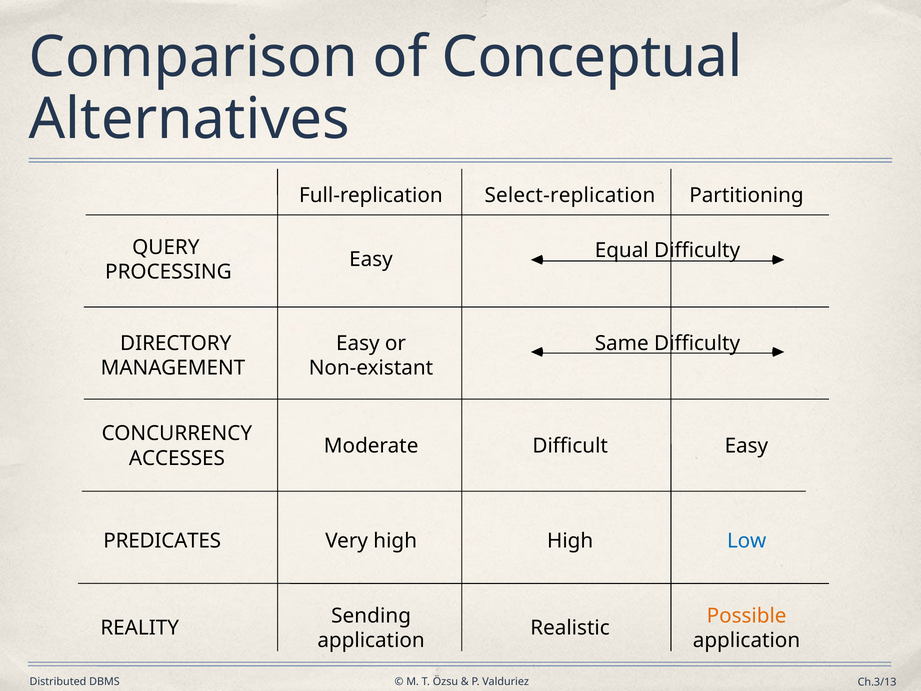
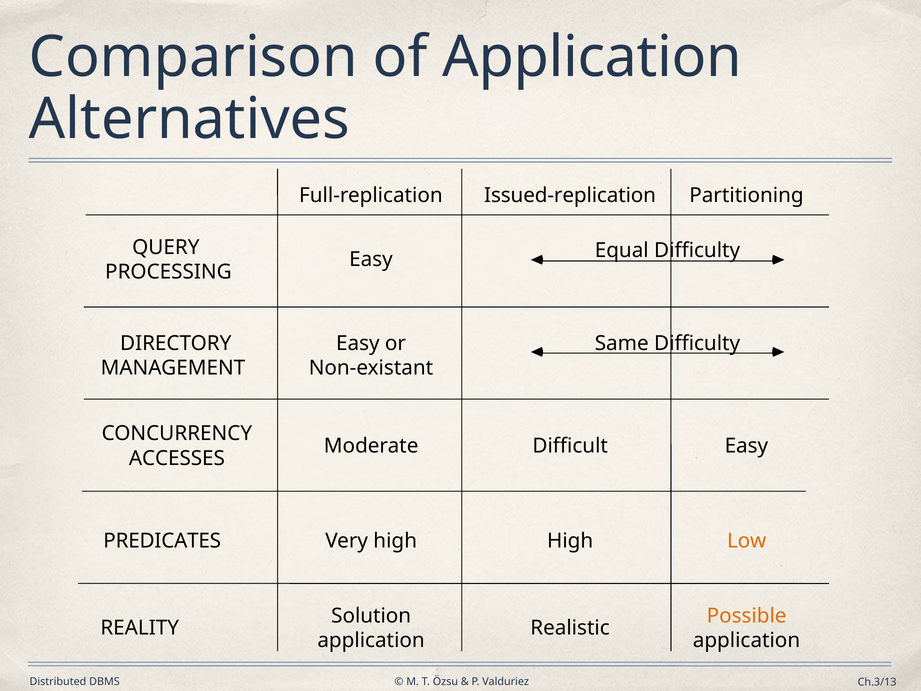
of Conceptual: Conceptual -> Application
Select-replication: Select-replication -> Issued-replication
Low colour: blue -> orange
Sending: Sending -> Solution
